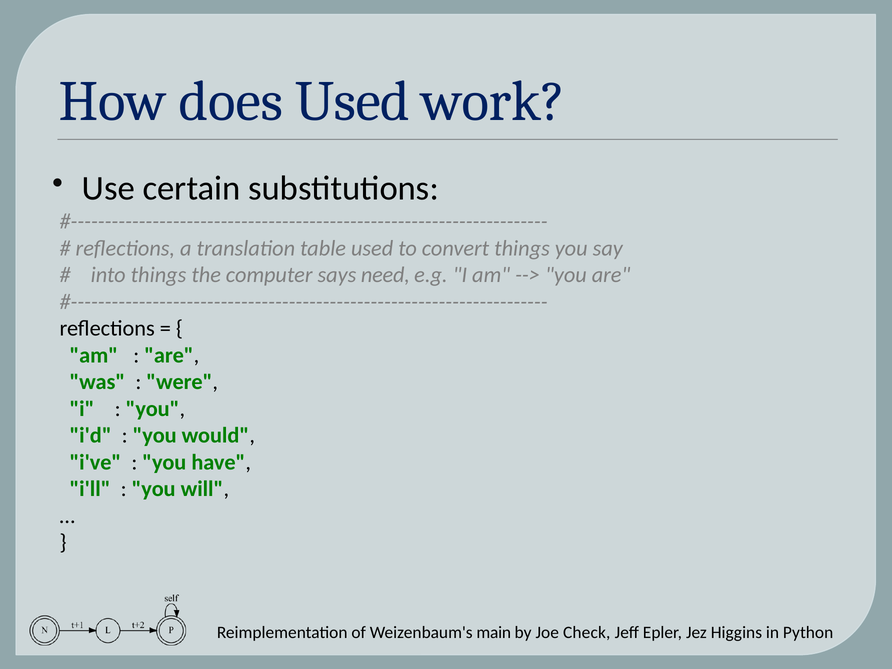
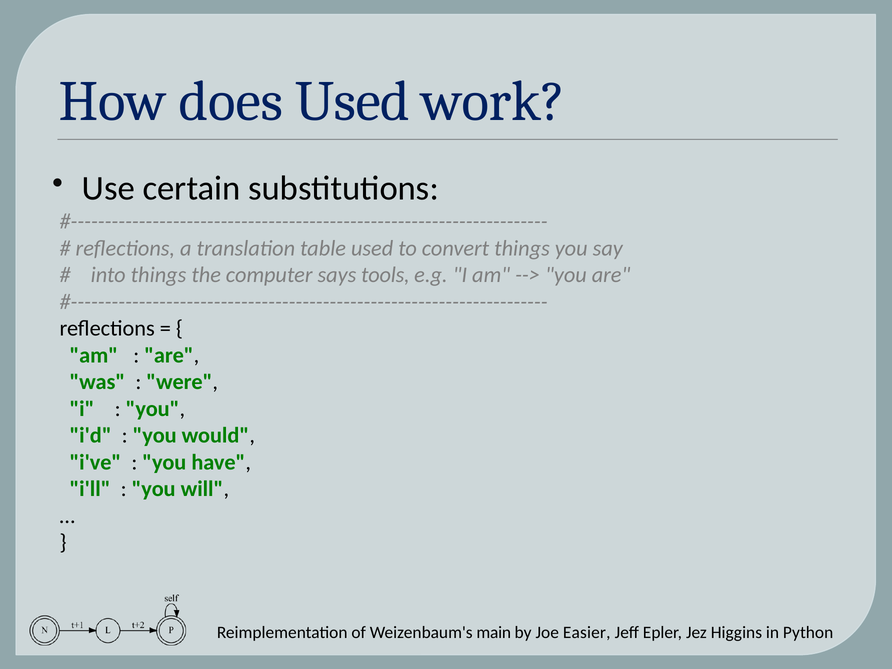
need: need -> tools
Check: Check -> Easier
